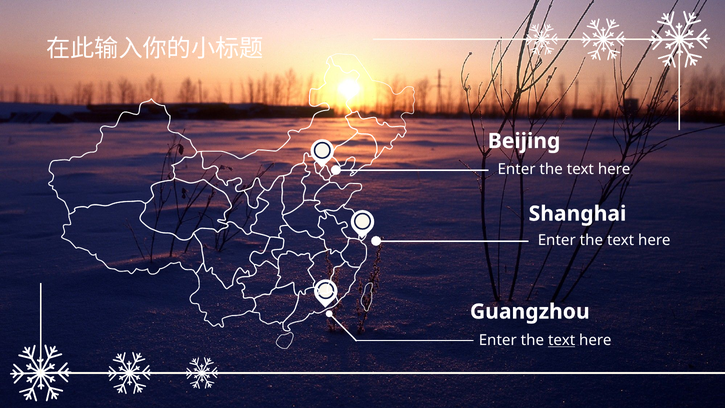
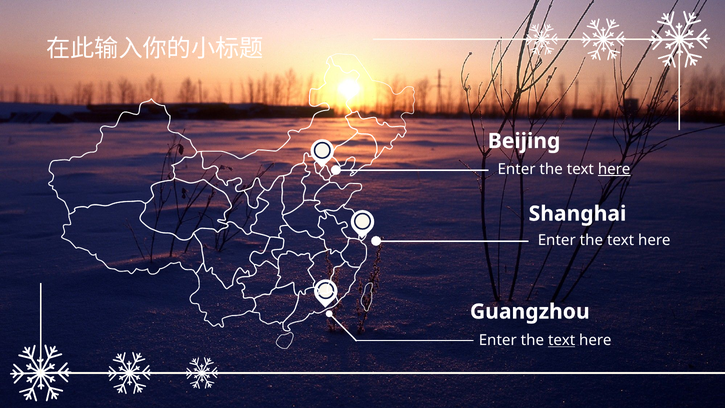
here at (614, 169) underline: none -> present
